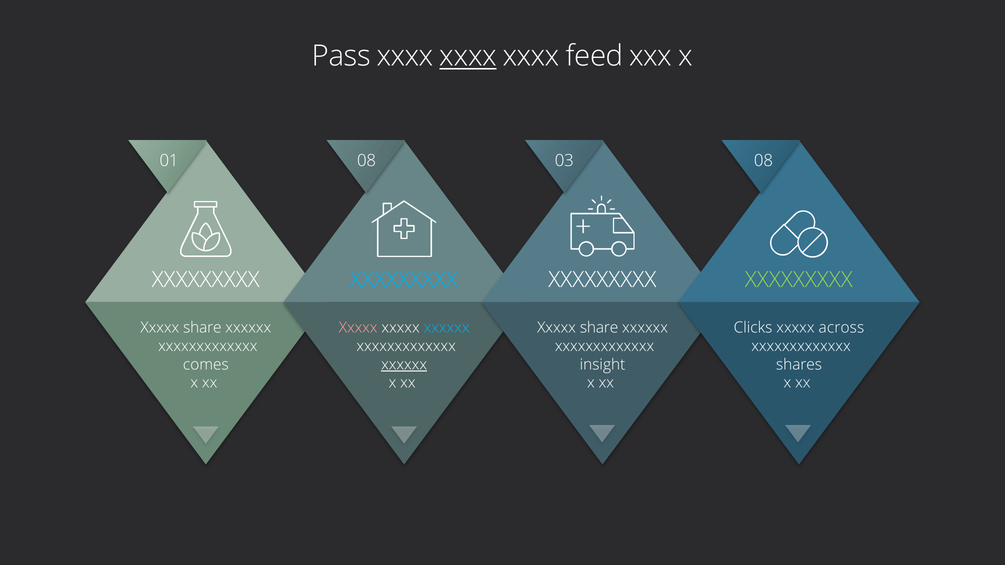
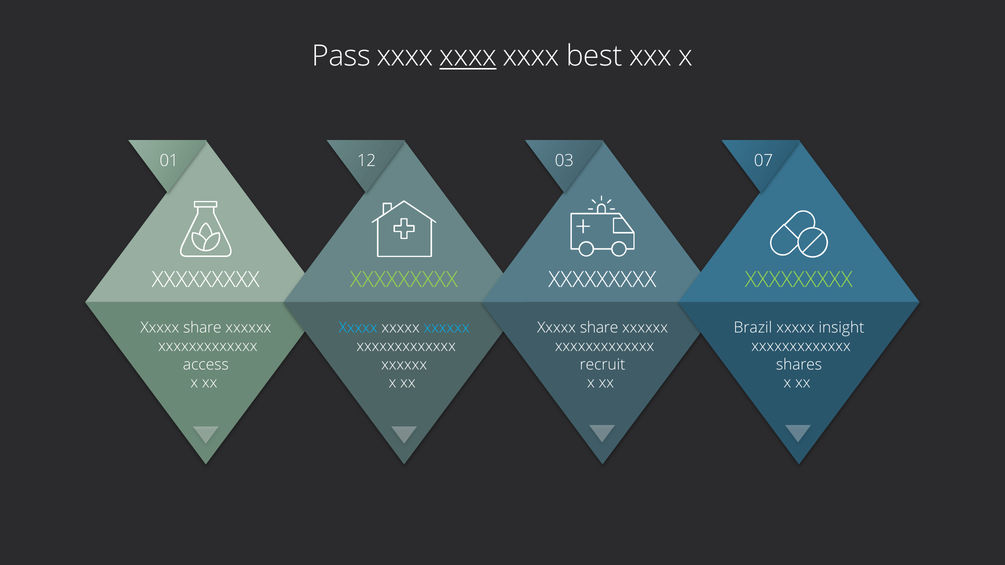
feed: feed -> best
01 08: 08 -> 12
03 08: 08 -> 07
XXXXXXXXX at (404, 280) colour: light blue -> light green
Xxxxx at (358, 328) colour: pink -> light blue
Clicks: Clicks -> Brazil
across: across -> insight
comes: comes -> access
xxxxxx at (404, 365) underline: present -> none
insight: insight -> recruit
